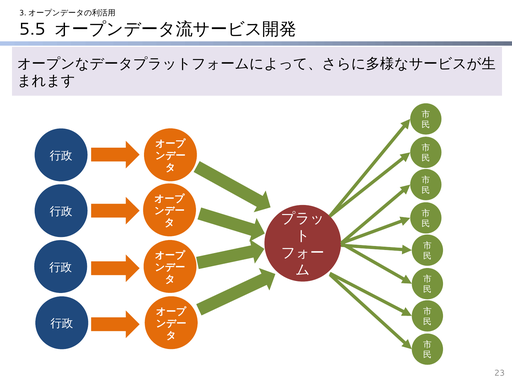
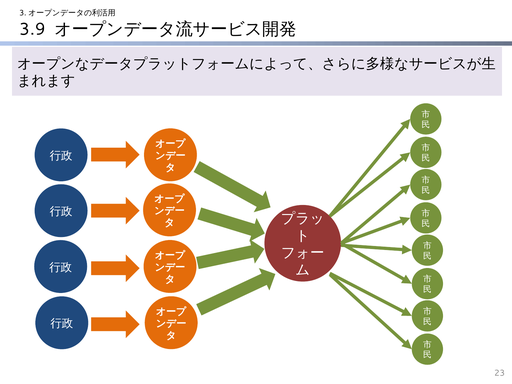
5.5: 5.5 -> 3.9
